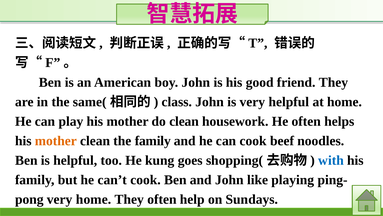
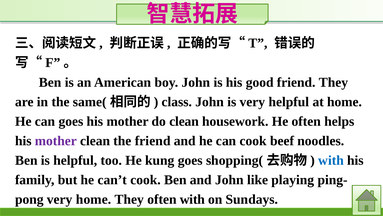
can play: play -> goes
mother at (56, 140) colour: orange -> purple
the family: family -> friend
often help: help -> with
